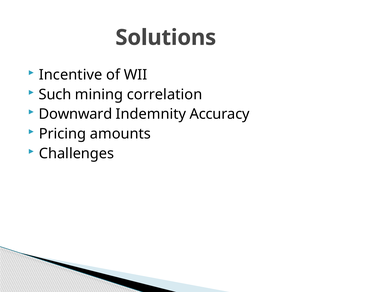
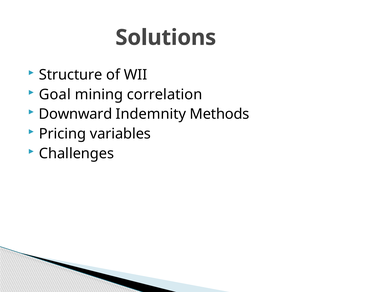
Incentive: Incentive -> Structure
Such: Such -> Goal
Accuracy: Accuracy -> Methods
amounts: amounts -> variables
